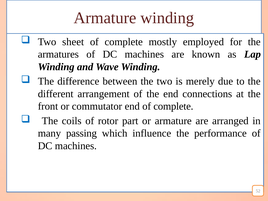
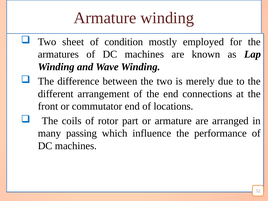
complete at (124, 42): complete -> condition
end of complete: complete -> locations
